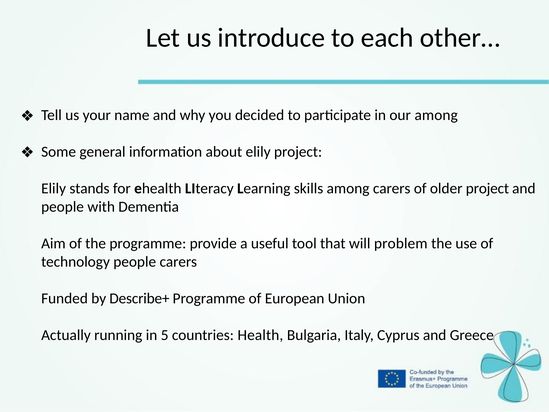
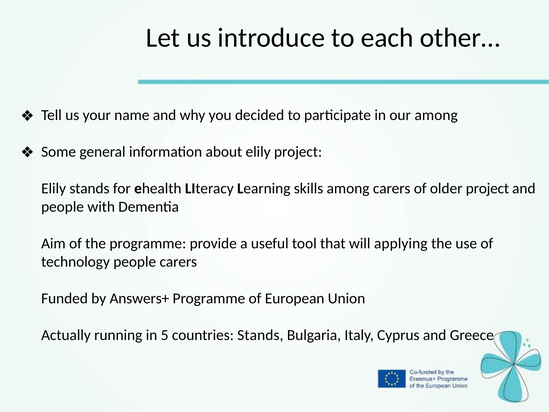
problem: problem -> applying
Describe+: Describe+ -> Answers+
countries Health: Health -> Stands
